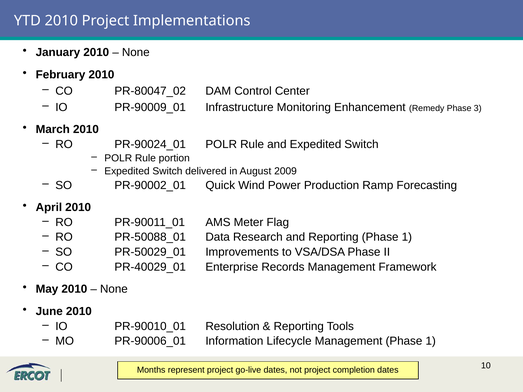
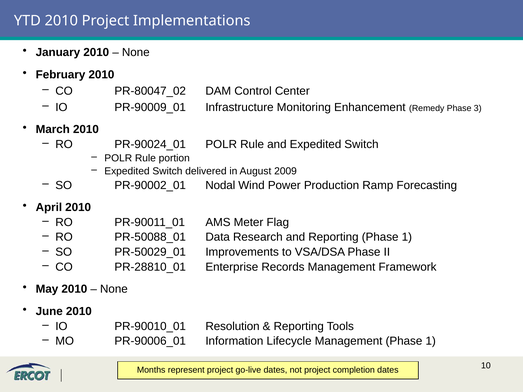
Quick: Quick -> Nodal
PR-40029_01: PR-40029_01 -> PR-28810_01
